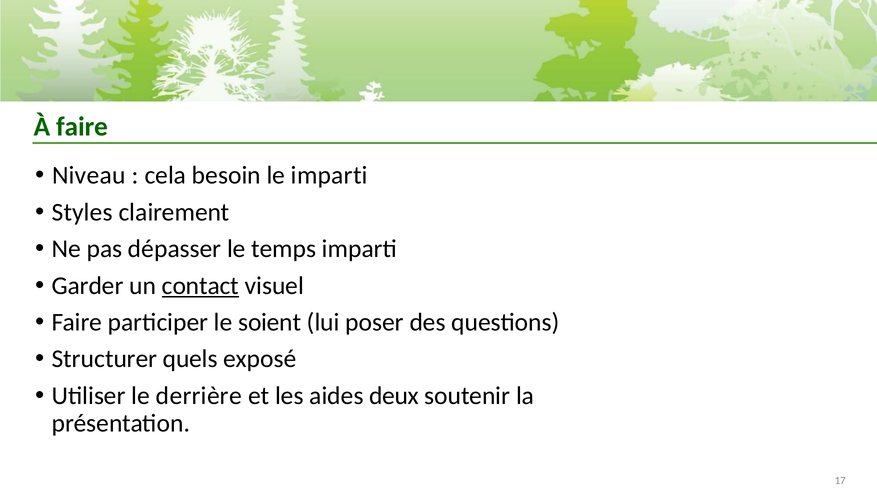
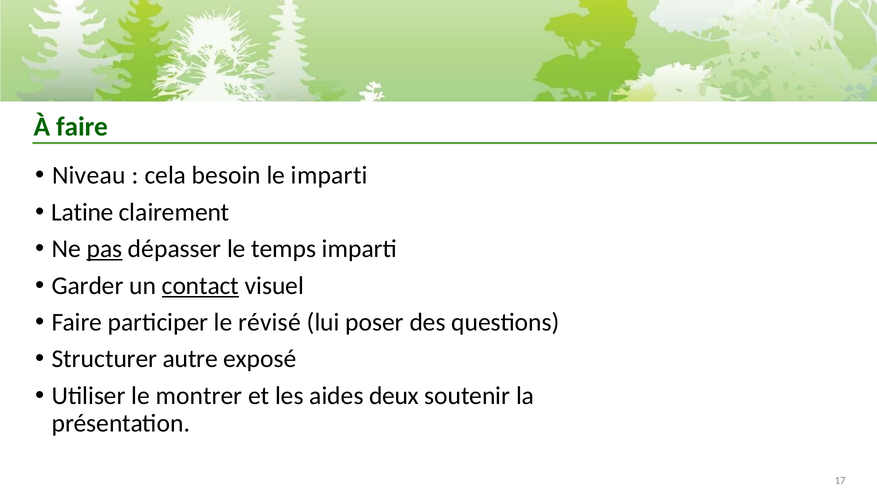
Styles: Styles -> Latine
pas underline: none -> present
soient: soient -> révisé
quels: quels -> autre
derrière: derrière -> montrer
